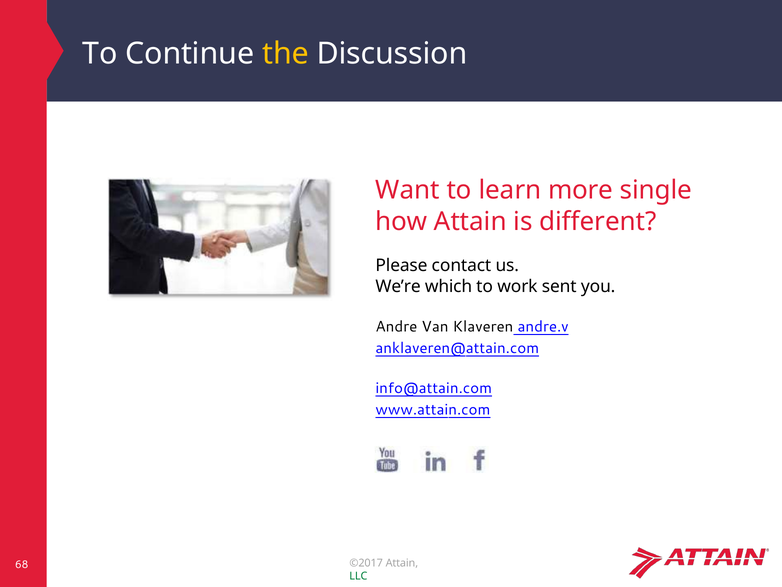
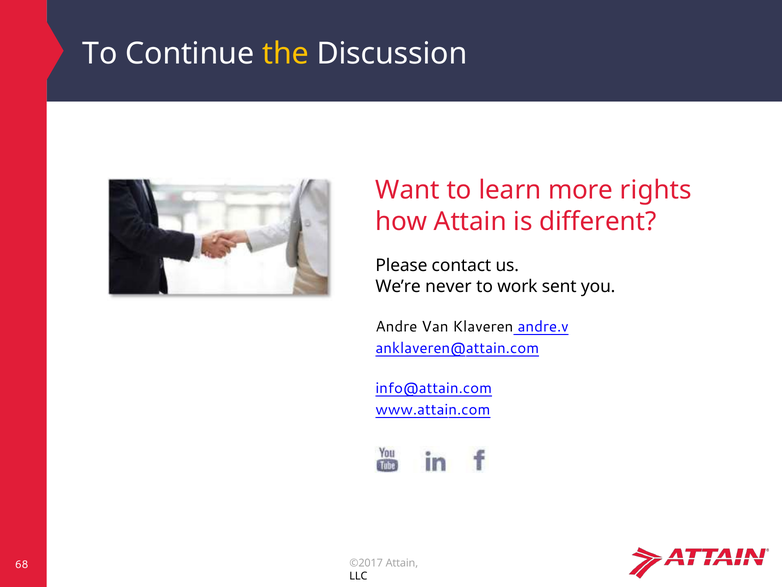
single: single -> rights
which: which -> never
LLC colour: green -> black
